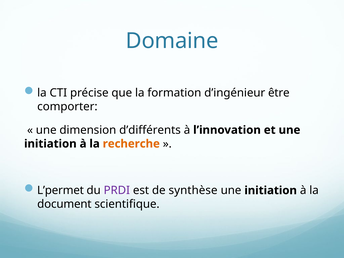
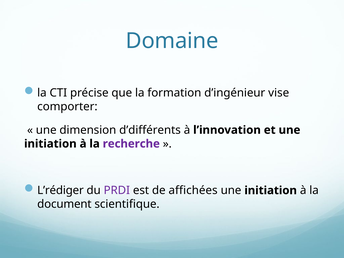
être: être -> vise
recherche colour: orange -> purple
L’permet: L’permet -> L’rédiger
synthèse: synthèse -> affichées
